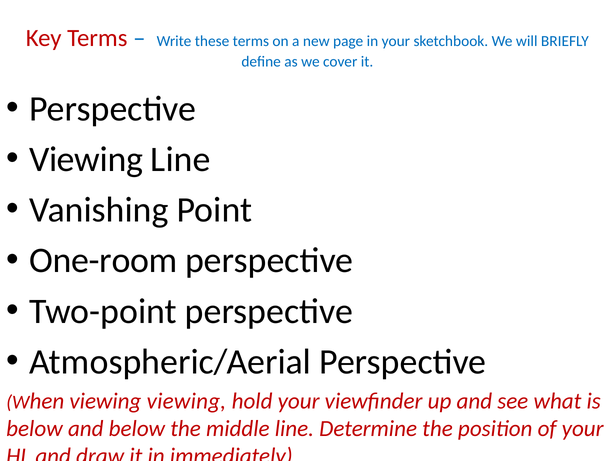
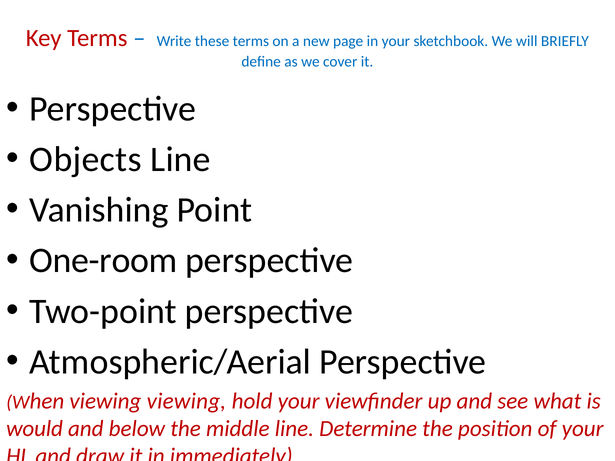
Viewing at (86, 160): Viewing -> Objects
below at (34, 429): below -> would
